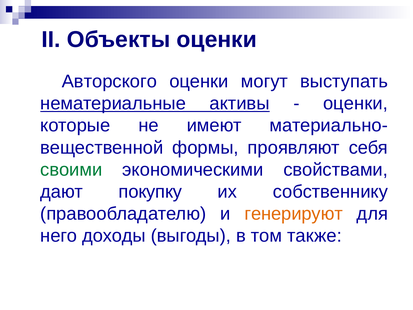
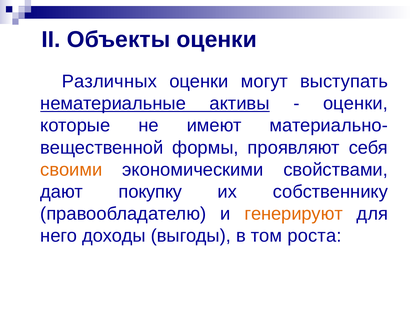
Авторского: Авторского -> Различных
своими colour: green -> orange
также: также -> роста
